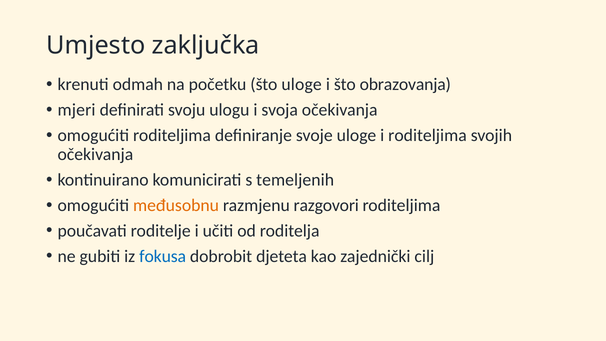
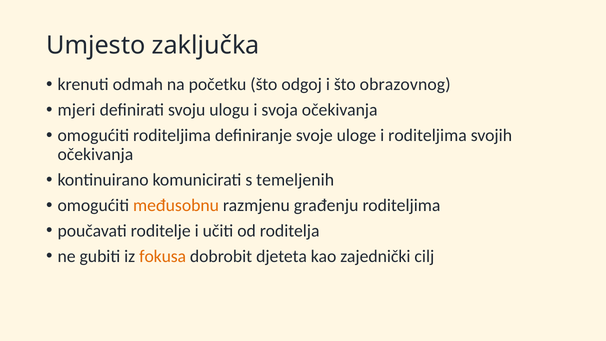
što uloge: uloge -> odgoj
obrazovanja: obrazovanja -> obrazovnog
razgovori: razgovori -> građenju
fokusa colour: blue -> orange
